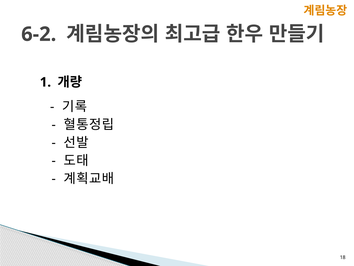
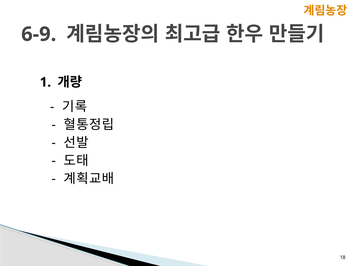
6-2: 6-2 -> 6-9
